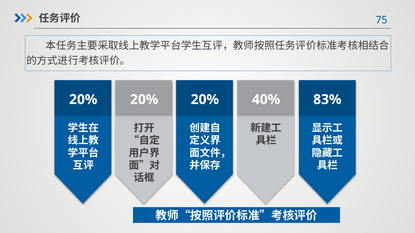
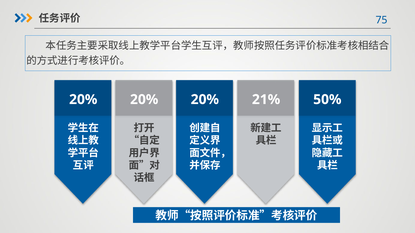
40%: 40% -> 21%
83%: 83% -> 50%
